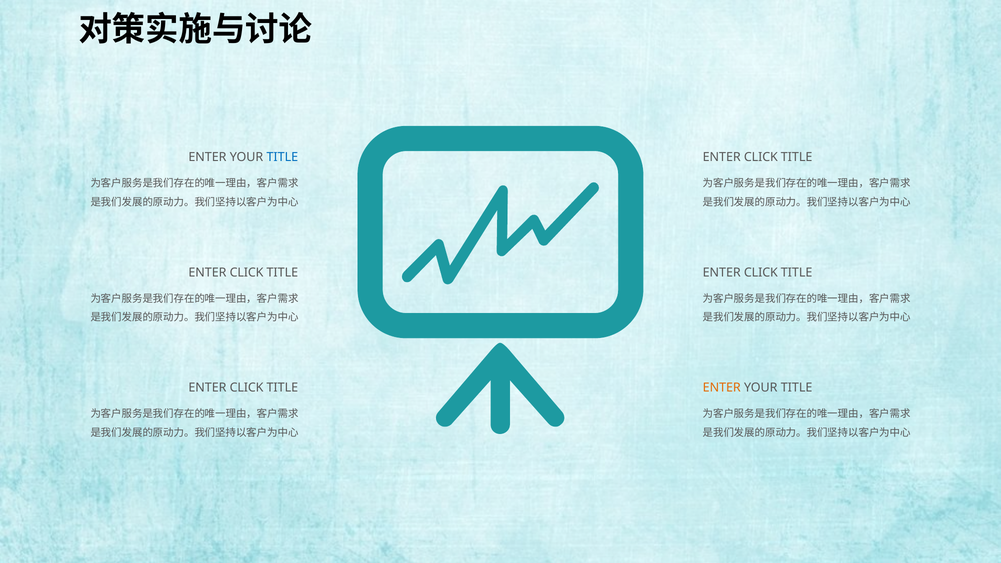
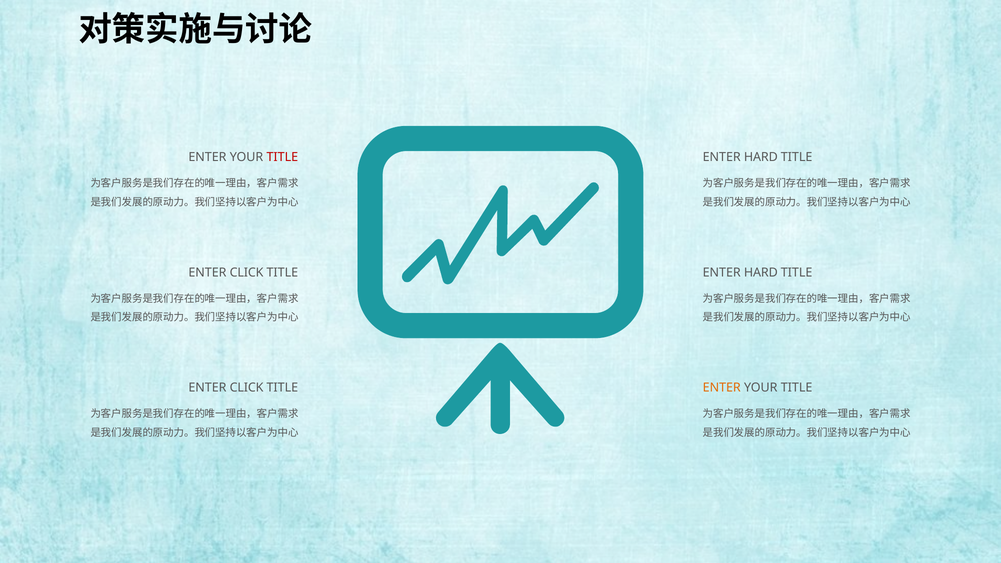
TITLE at (282, 157) colour: blue -> red
CLICK at (761, 157): CLICK -> HARD
CLICK at (761, 273): CLICK -> HARD
